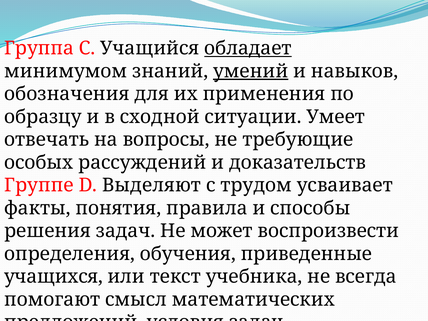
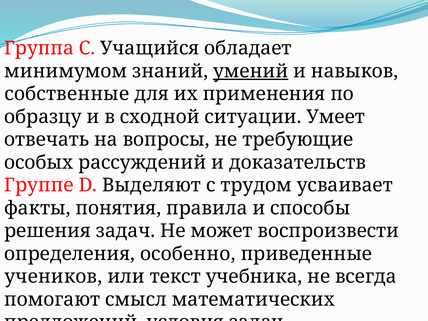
обладает underline: present -> none
обозначения: обозначения -> собственные
обучения: обучения -> особенно
учащихся: учащихся -> учеников
